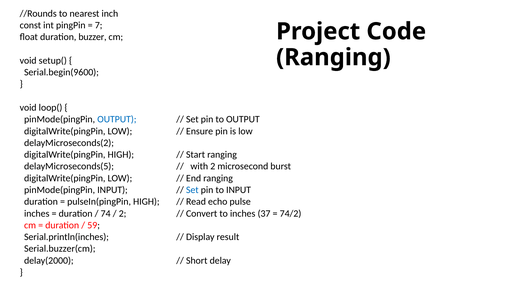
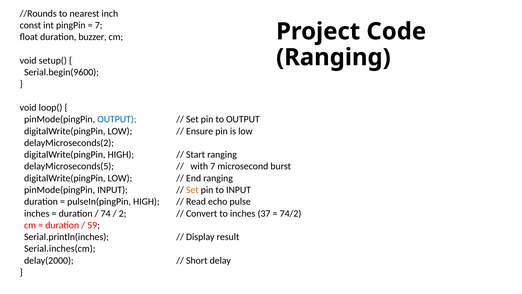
with 2: 2 -> 7
Set at (192, 190) colour: blue -> orange
Serial.buzzer(cm: Serial.buzzer(cm -> Serial.inches(cm
